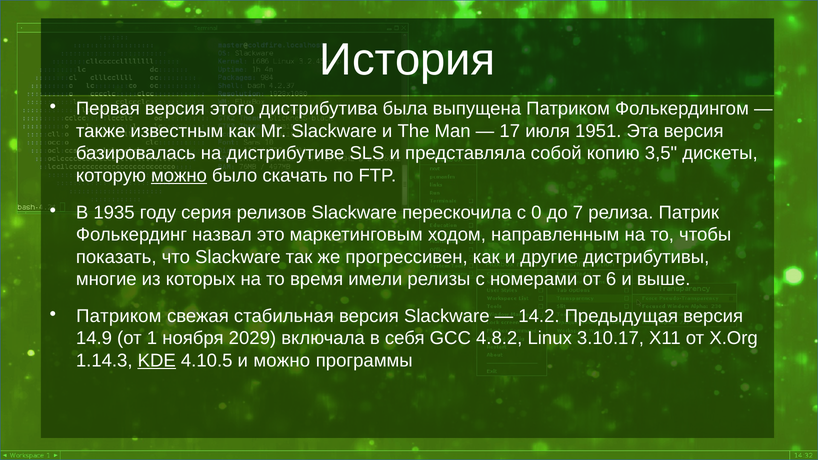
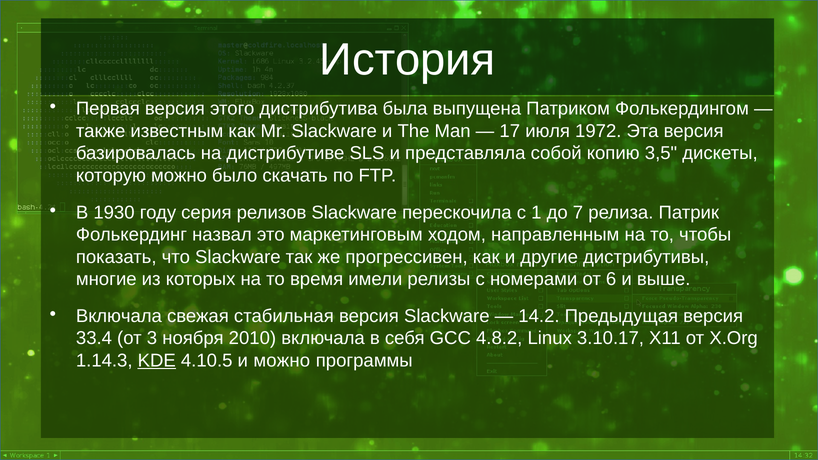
1951: 1951 -> 1972
можно at (179, 176) underline: present -> none
1935: 1935 -> 1930
0: 0 -> 1
Патриком at (119, 316): Патриком -> Включала
14.9: 14.9 -> 33.4
1: 1 -> 3
2029: 2029 -> 2010
